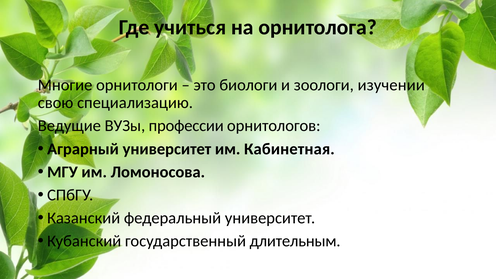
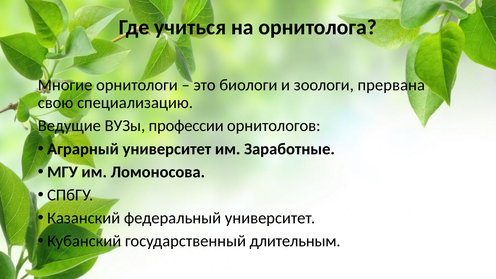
изучении: изучении -> прервана
Кабинетная: Кабинетная -> Заработные
